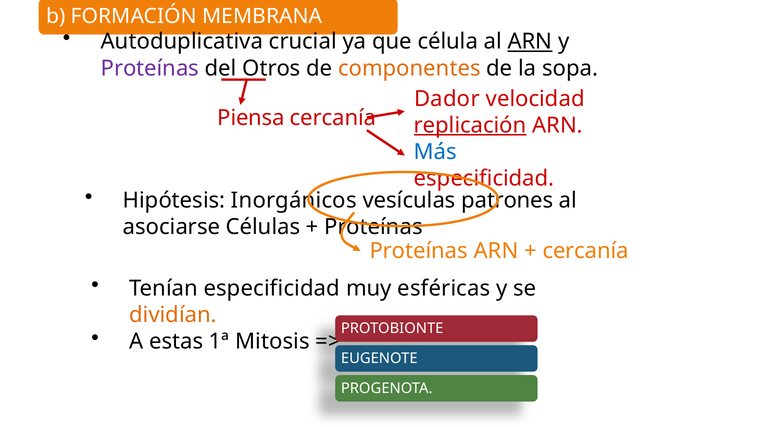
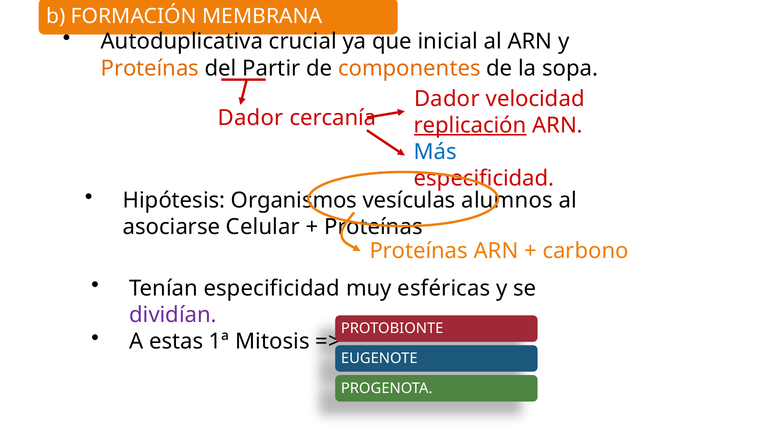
célula: célula -> inicial
ARN at (530, 42) underline: present -> none
Proteínas at (150, 68) colour: purple -> orange
Otros: Otros -> Partir
Piensa at (251, 118): Piensa -> Dador
Inorgánicos: Inorgánicos -> Organismos
patrones: patrones -> alumnos
Células: Células -> Celular
cercanía at (586, 251): cercanía -> carbono
dividían colour: orange -> purple
